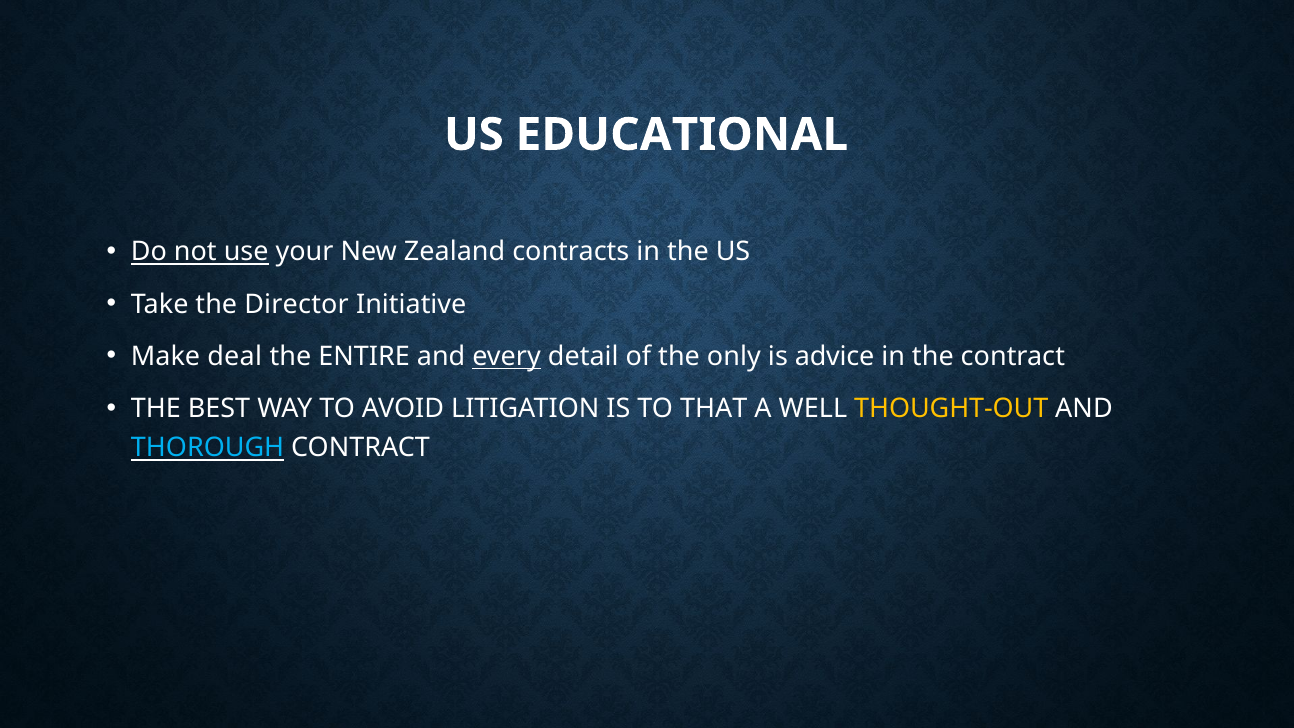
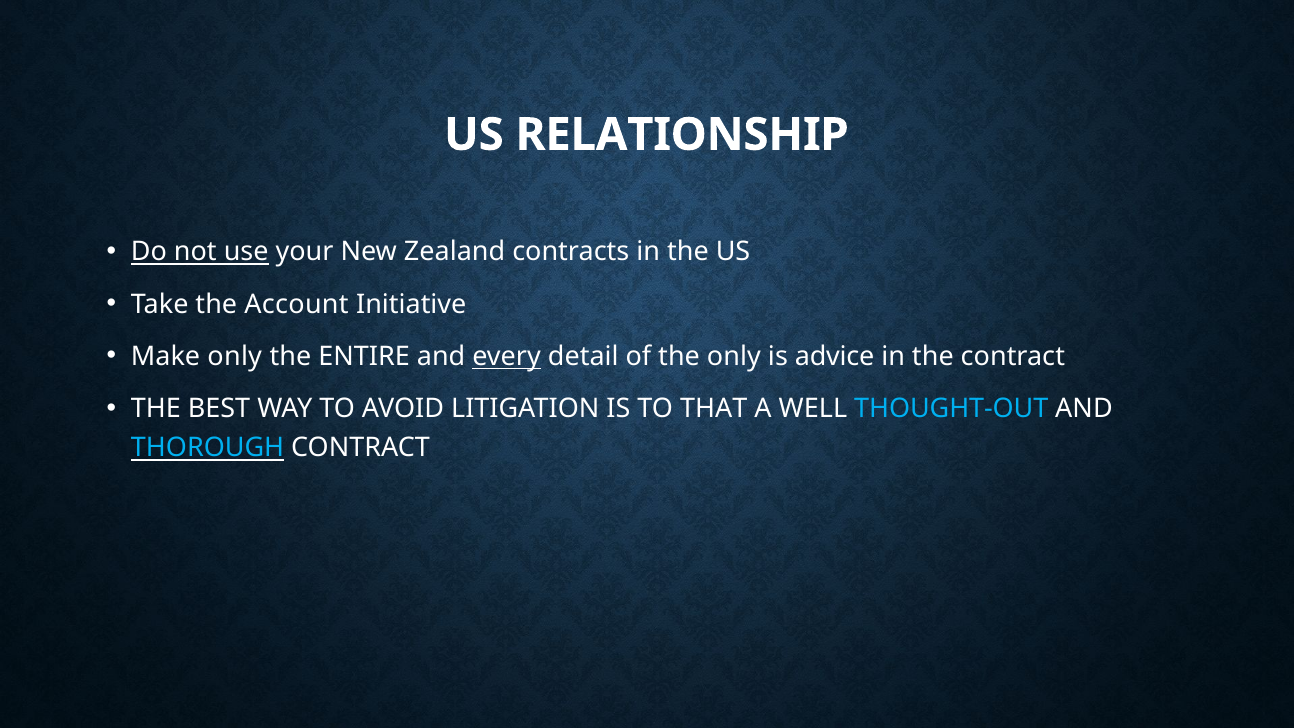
EDUCATIONAL: EDUCATIONAL -> RELATIONSHIP
Director: Director -> Account
Make deal: deal -> only
THOUGHT-OUT colour: yellow -> light blue
